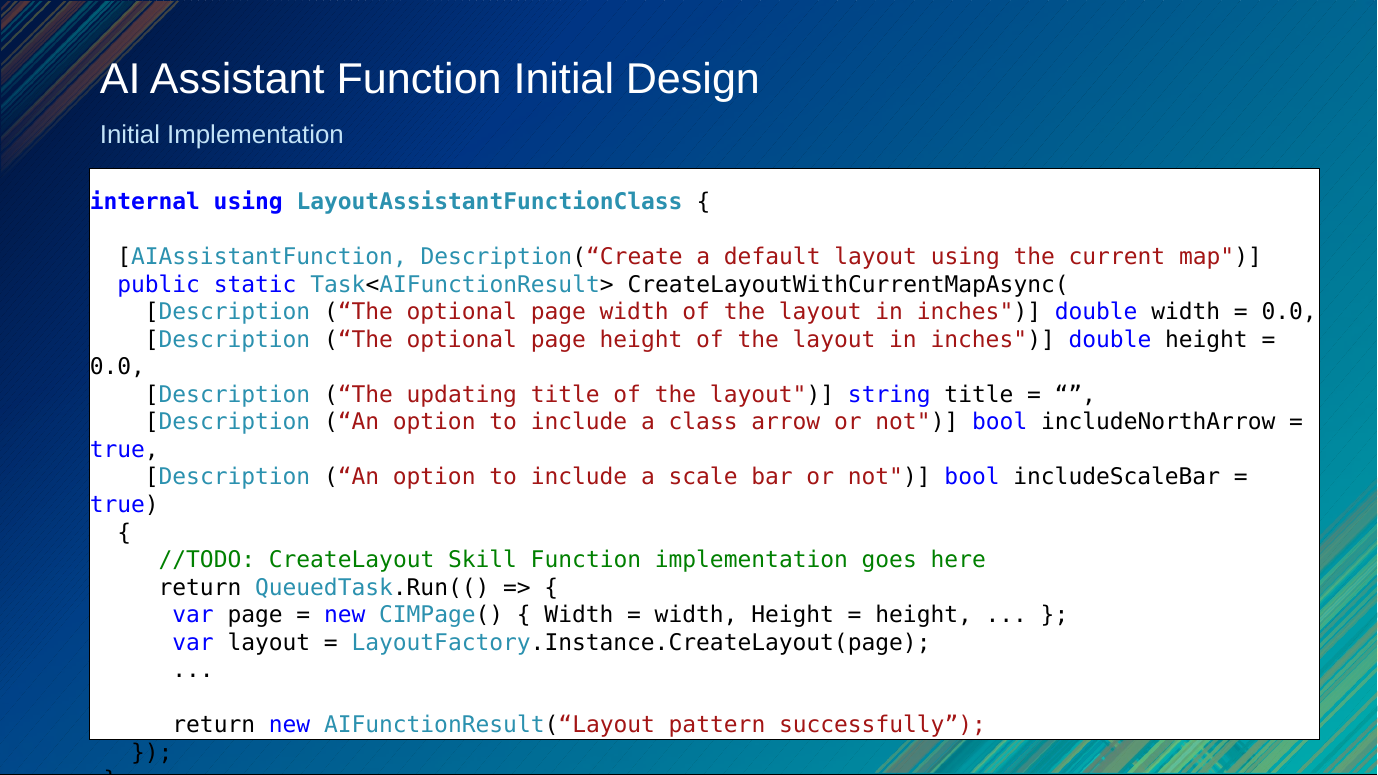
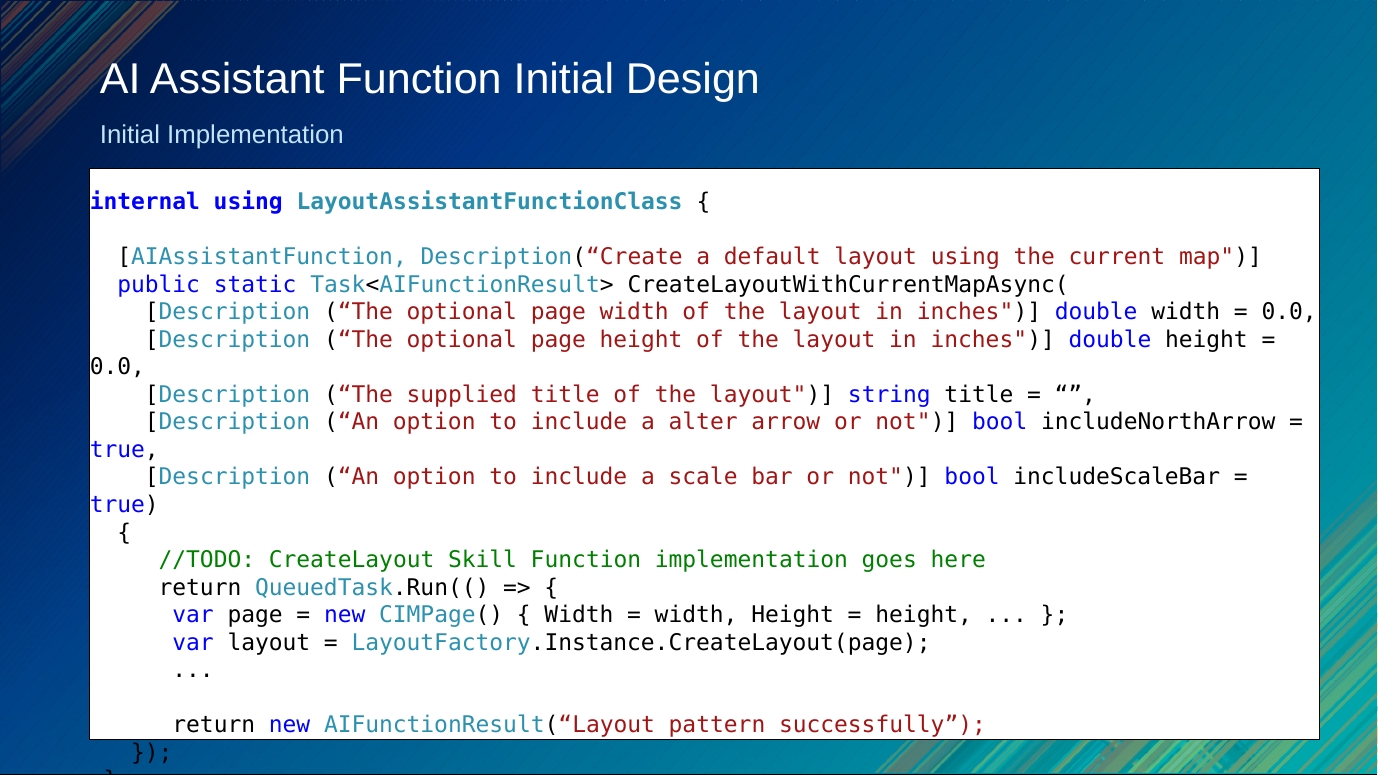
updating: updating -> supplied
class: class -> alter
